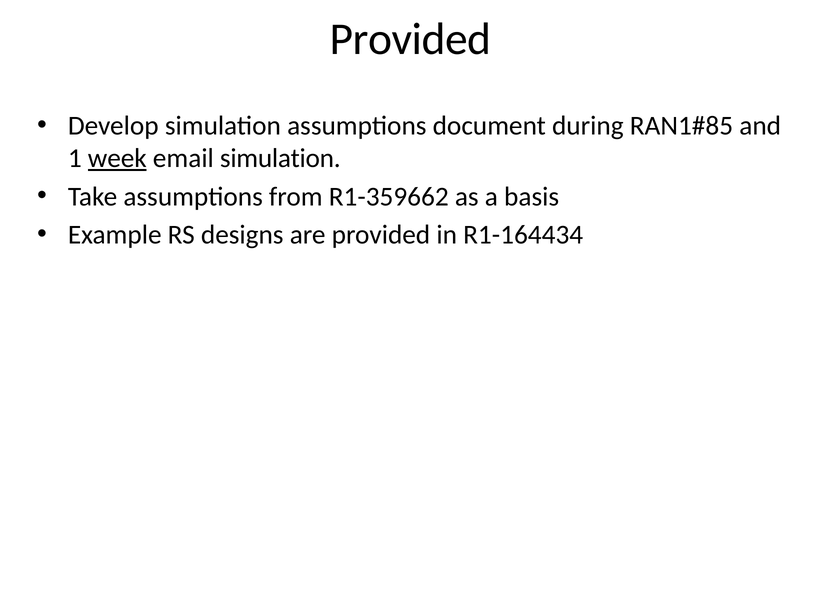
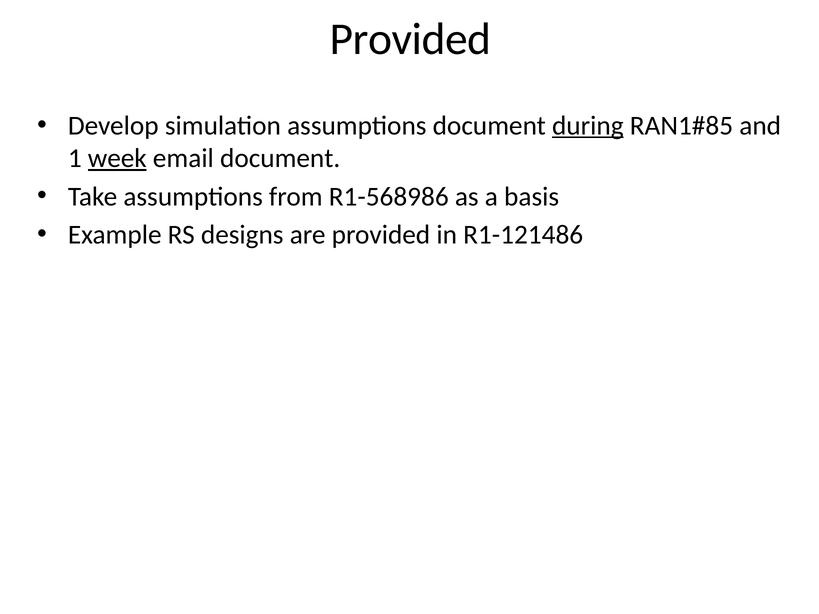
during underline: none -> present
email simulation: simulation -> document
R1-359662: R1-359662 -> R1-568986
R1-164434: R1-164434 -> R1-121486
